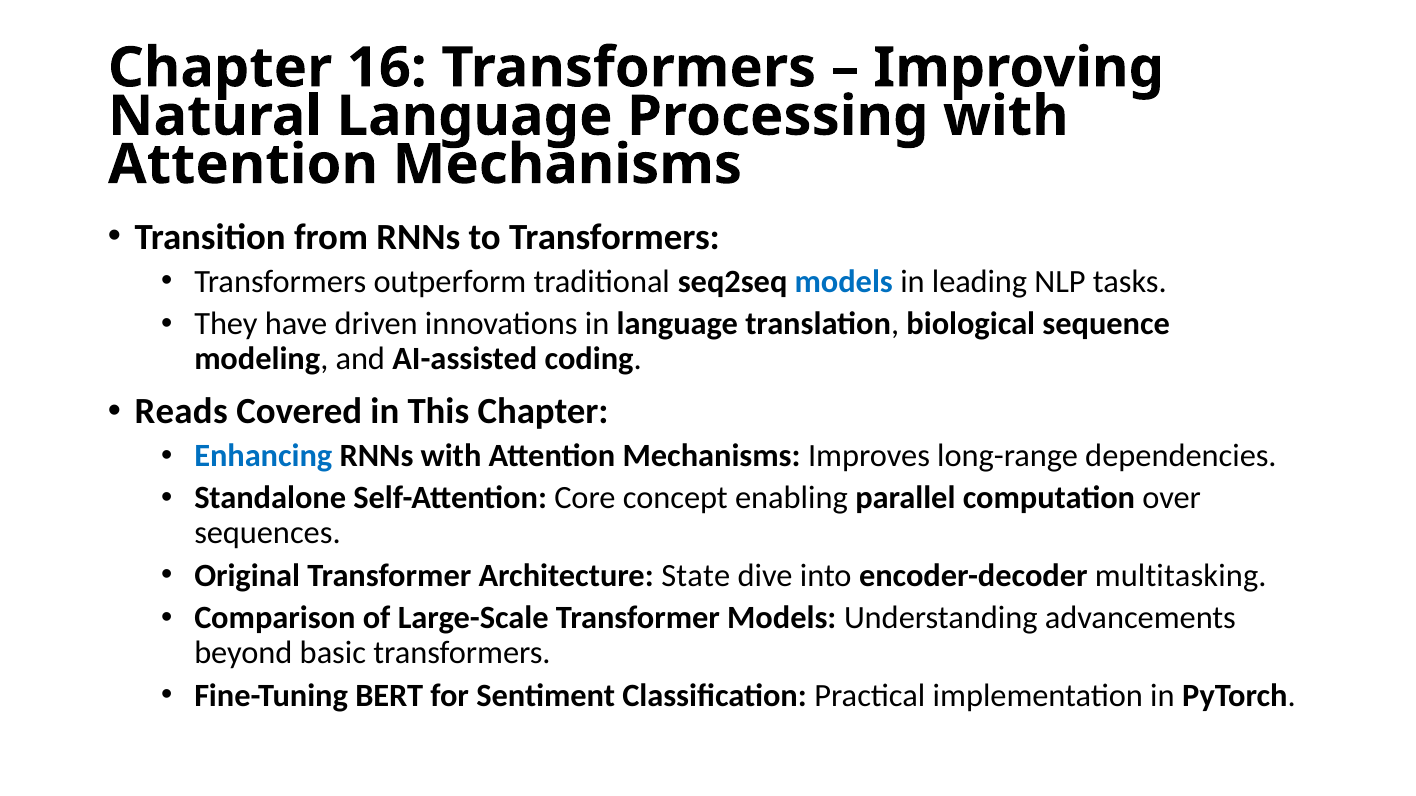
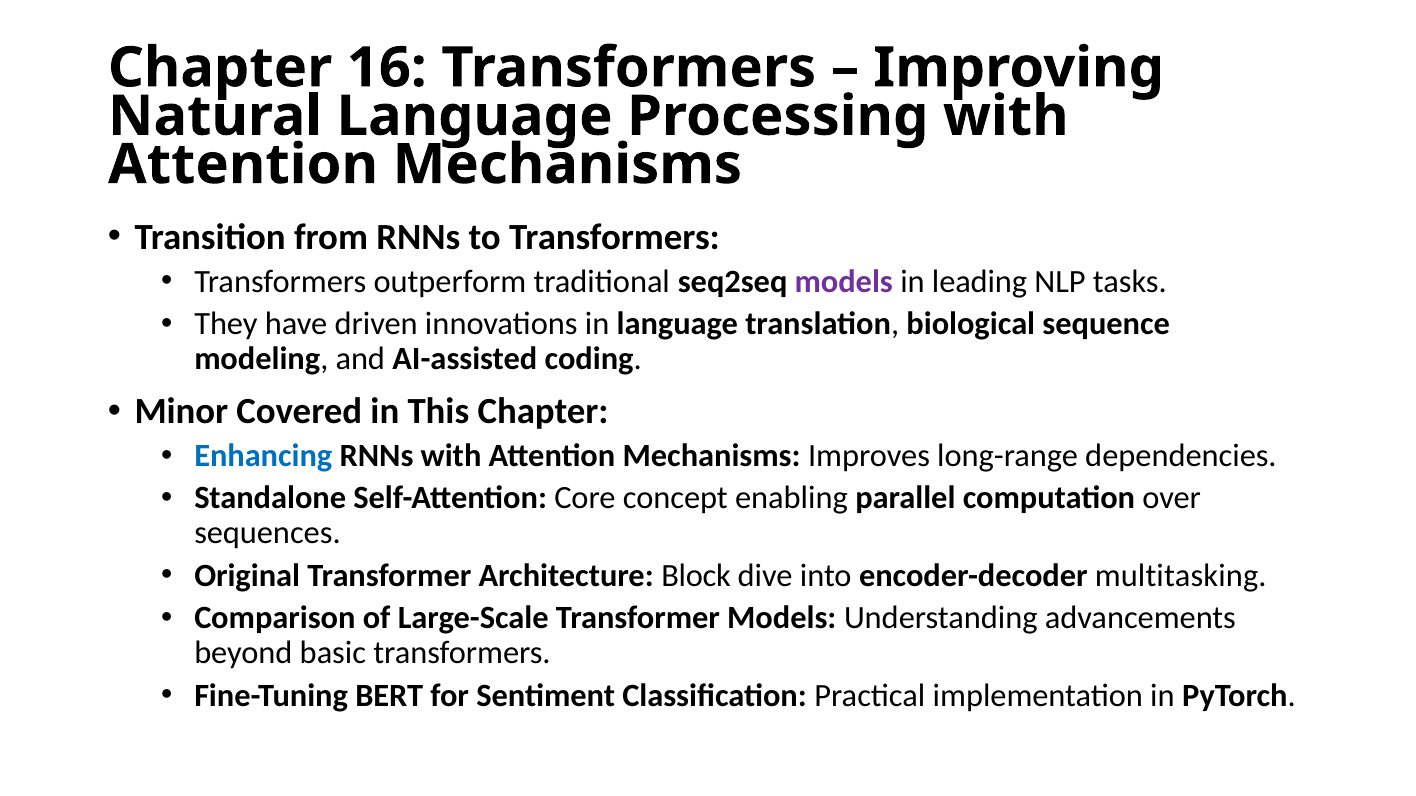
models at (844, 282) colour: blue -> purple
Reads: Reads -> Minor
State: State -> Block
